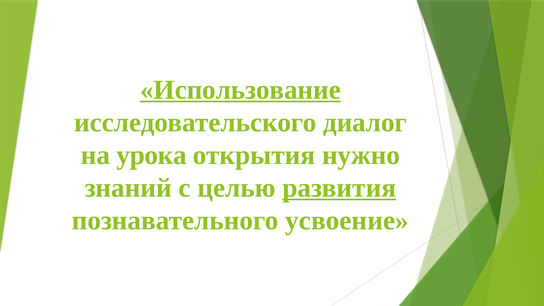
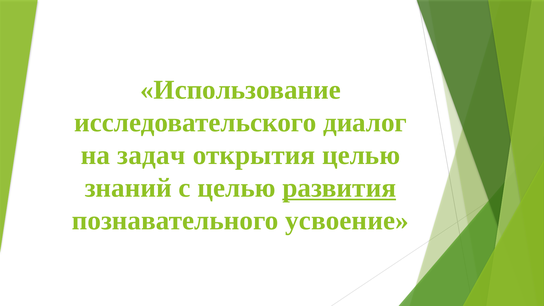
Использование underline: present -> none
урока: урока -> задач
открытия нужно: нужно -> целью
